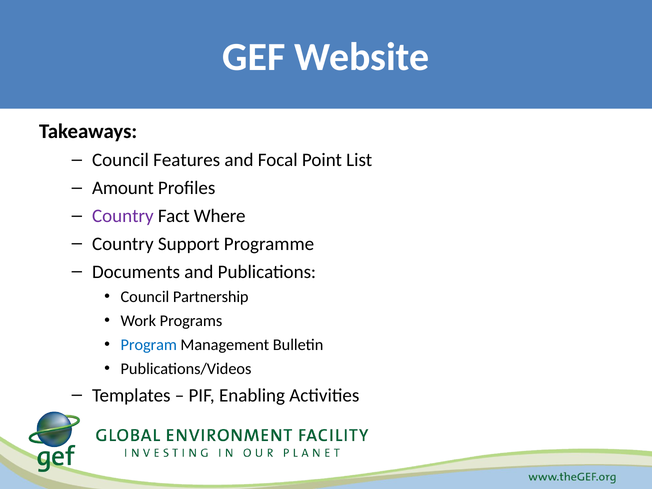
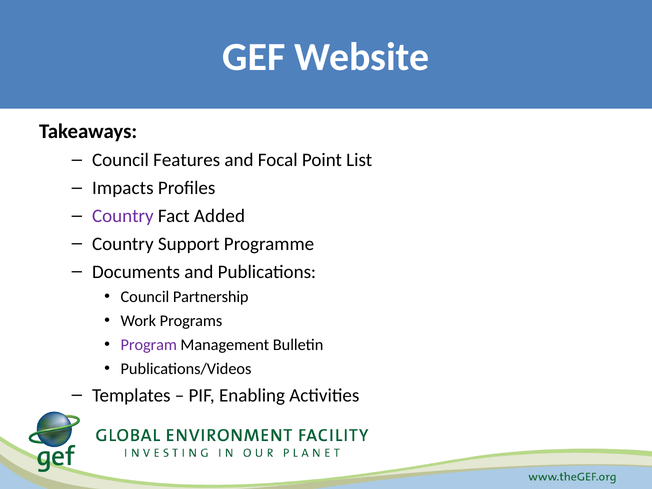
Amount: Amount -> Impacts
Where: Where -> Added
Program colour: blue -> purple
